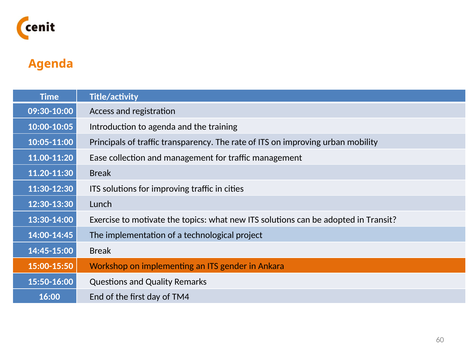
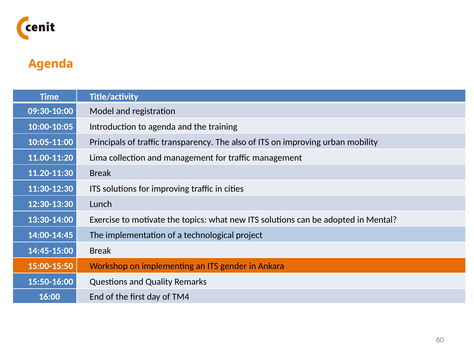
Access: Access -> Model
rate: rate -> also
Ease: Ease -> Lima
Transit: Transit -> Mental
